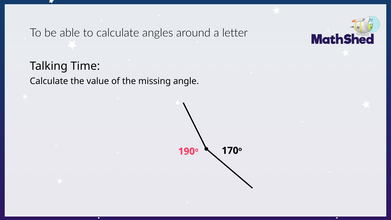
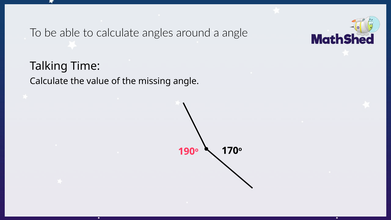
a letter: letter -> angle
